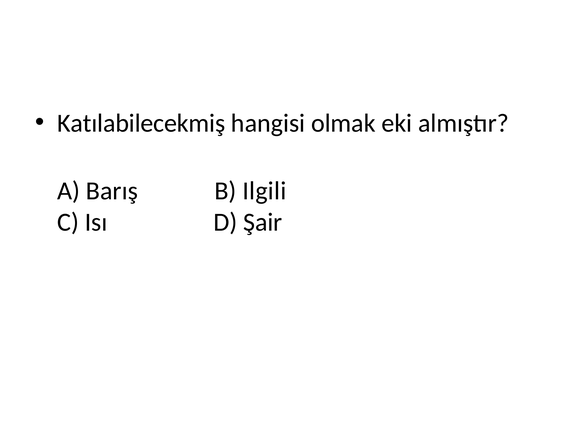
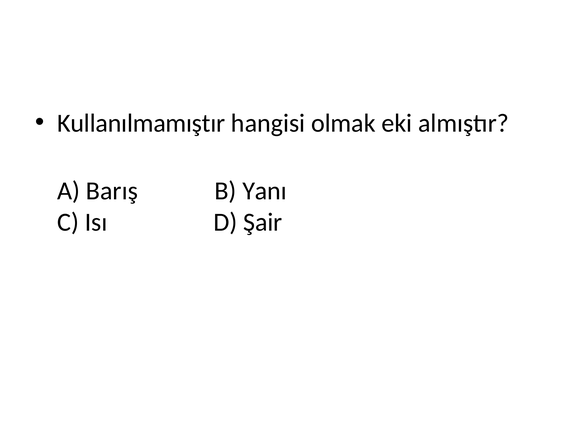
Katılabilecekmiş: Katılabilecekmiş -> Kullanılmamıştır
Ilgili: Ilgili -> Yanı
